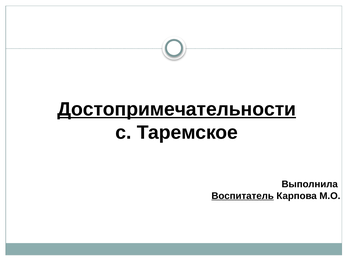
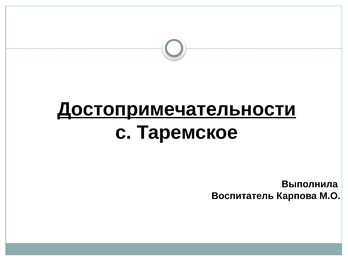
Воспитатель underline: present -> none
